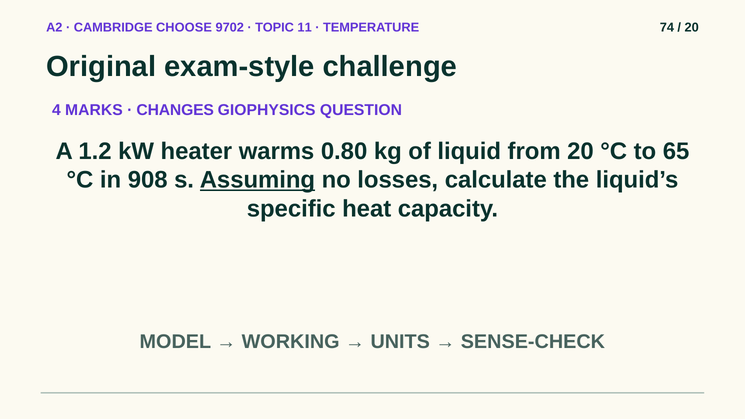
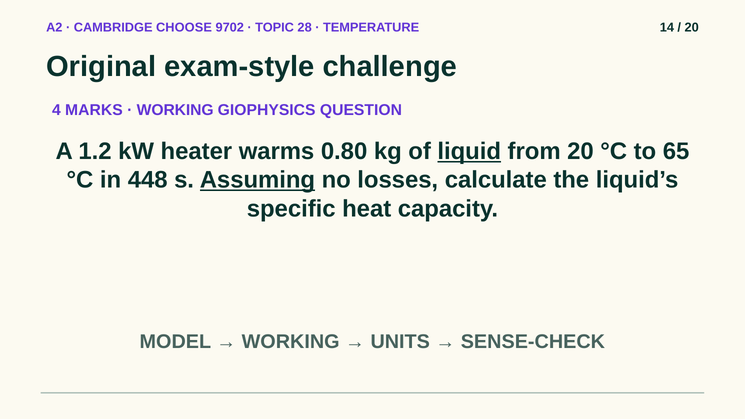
11: 11 -> 28
74: 74 -> 14
CHANGES at (175, 110): CHANGES -> WORKING
liquid underline: none -> present
908: 908 -> 448
